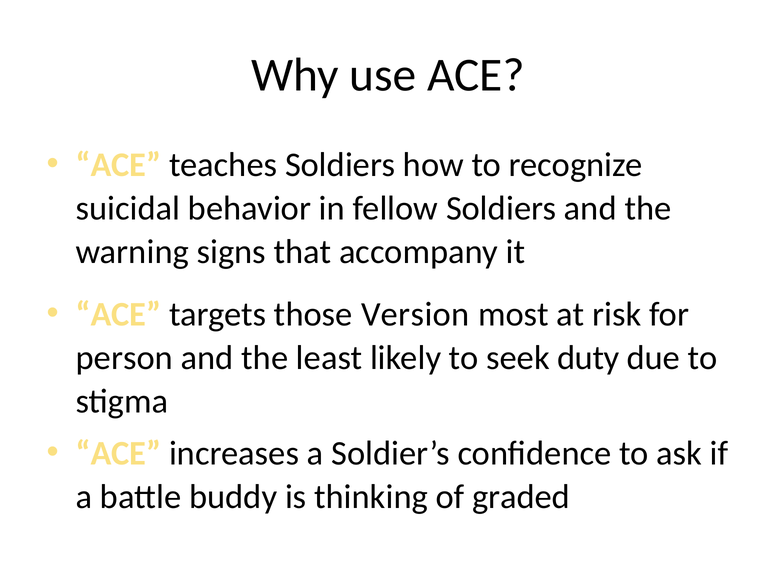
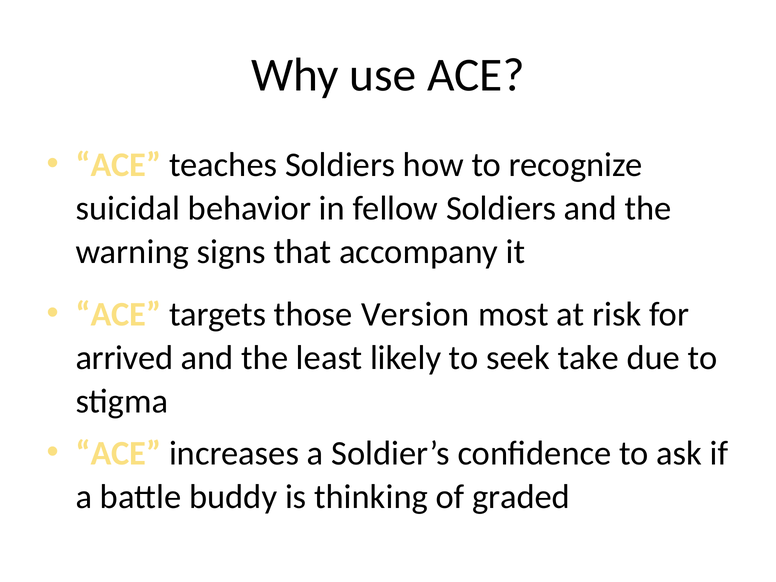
person: person -> arrived
duty: duty -> take
